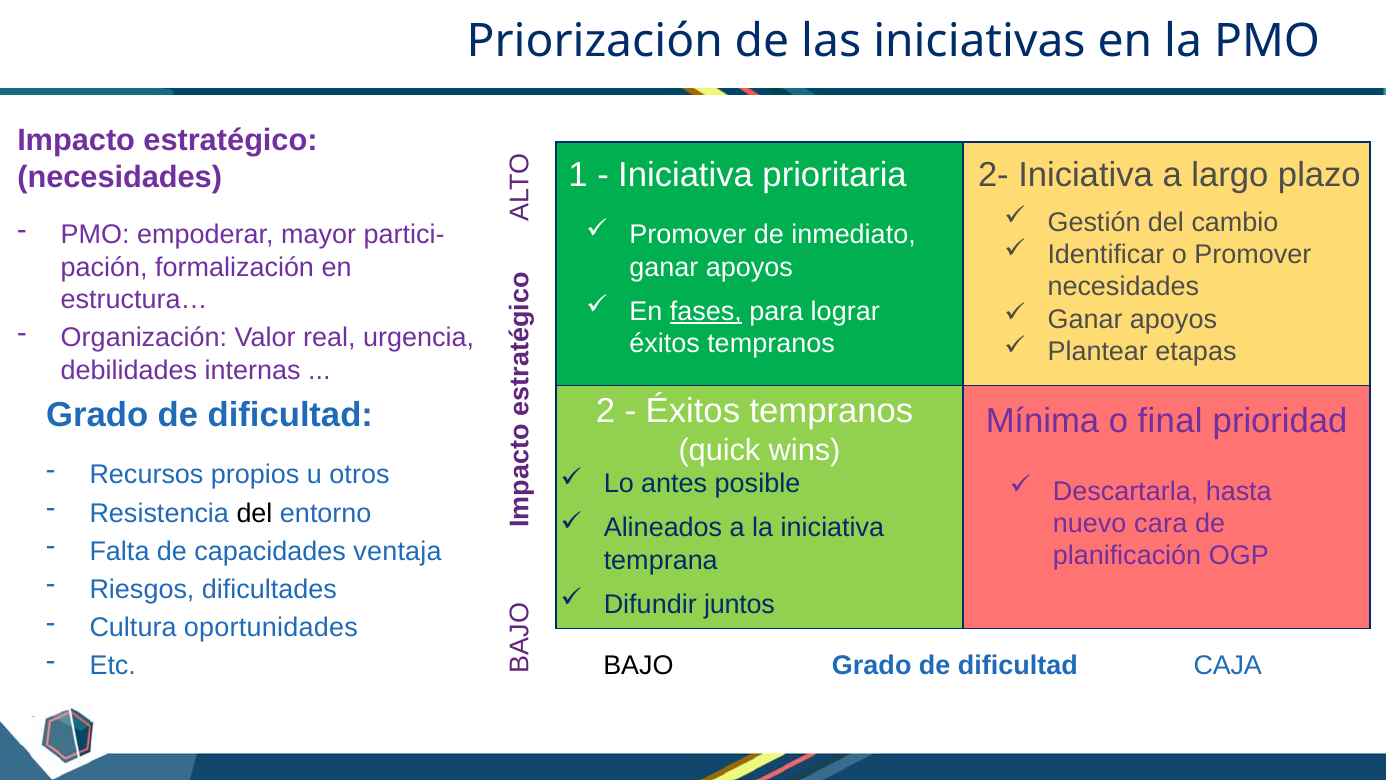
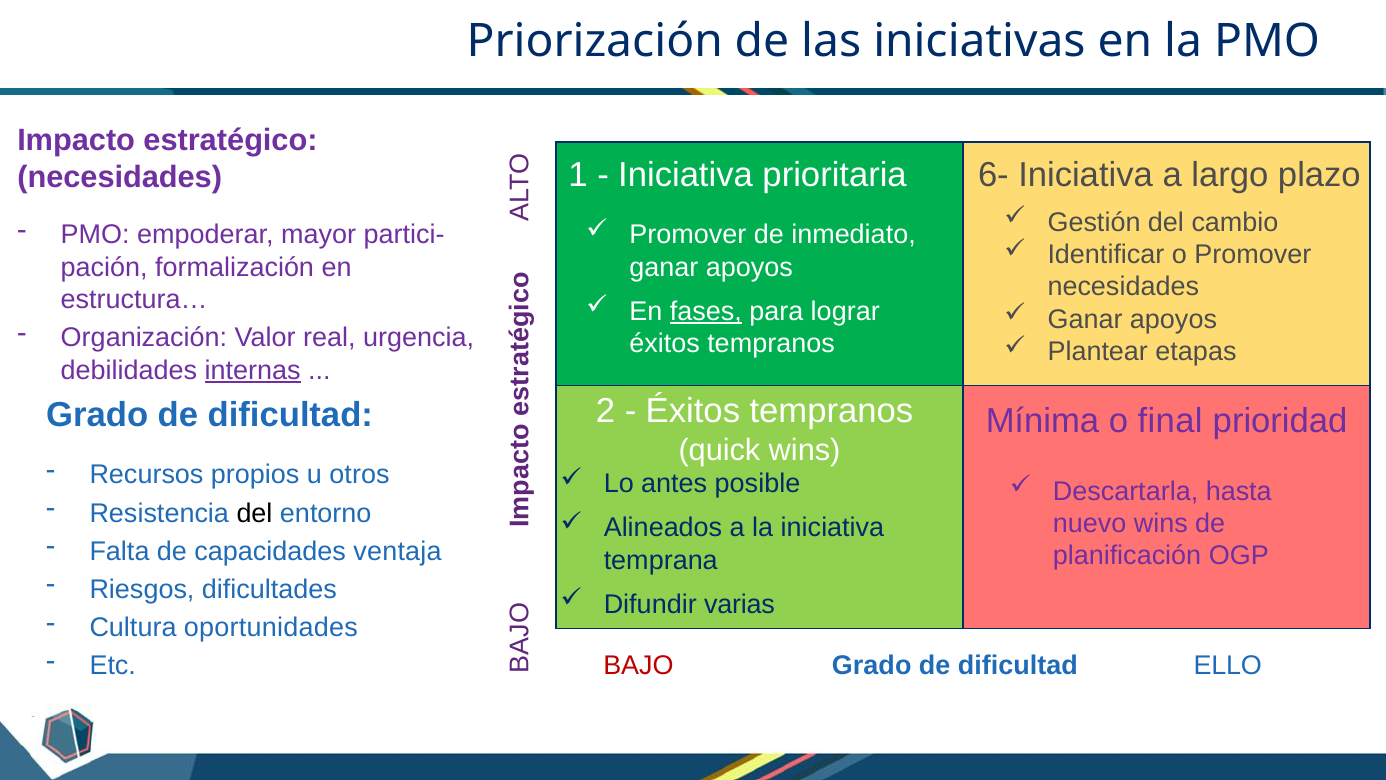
2-: 2- -> 6-
internas underline: none -> present
nuevo cara: cara -> wins
juntos: juntos -> varias
BAJO colour: black -> red
CAJA: CAJA -> ELLO
